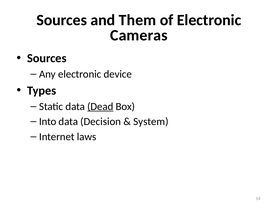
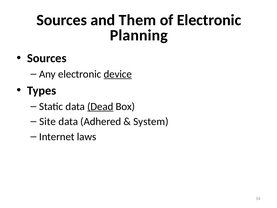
Cameras: Cameras -> Planning
device underline: none -> present
Into: Into -> Site
Decision: Decision -> Adhered
